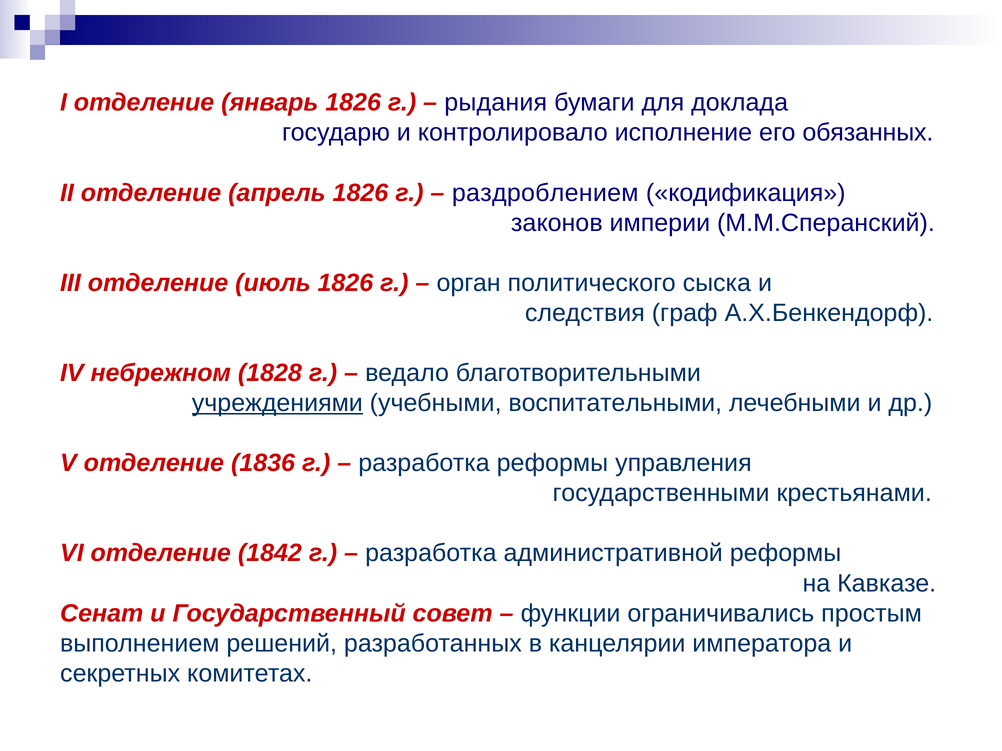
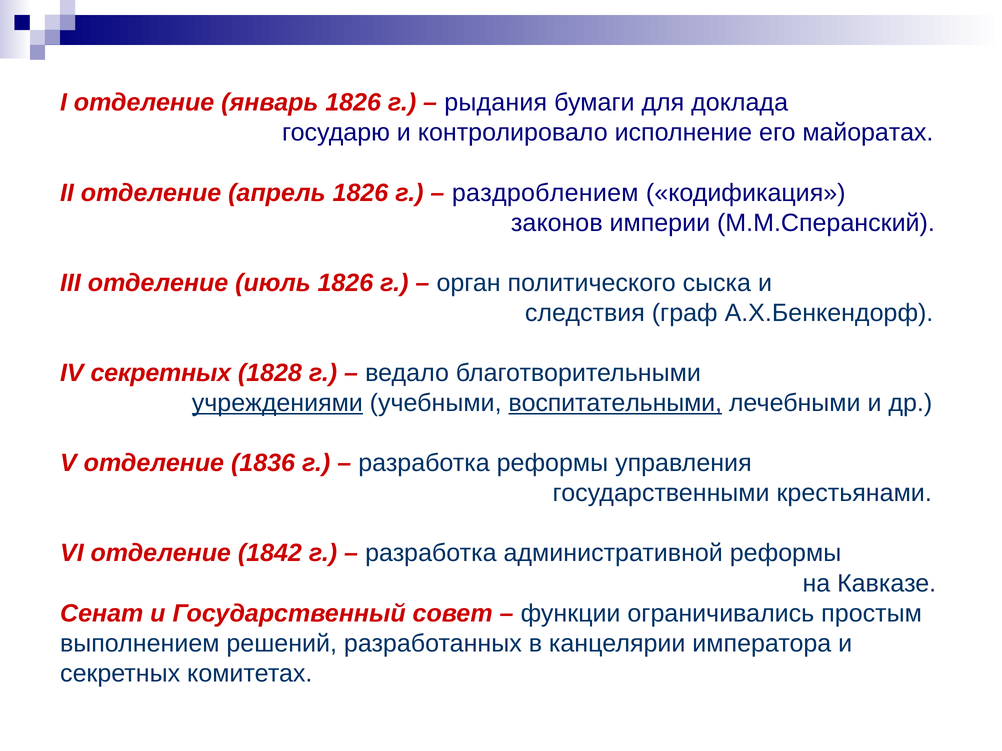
обязанных: обязанных -> майоратах
IV небрежном: небрежном -> секретных
воспитательными underline: none -> present
